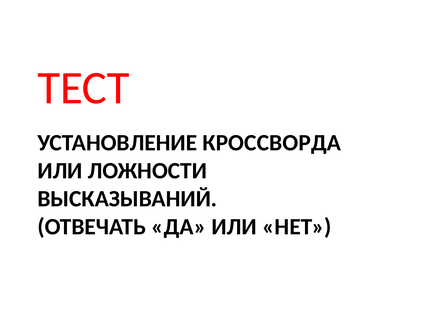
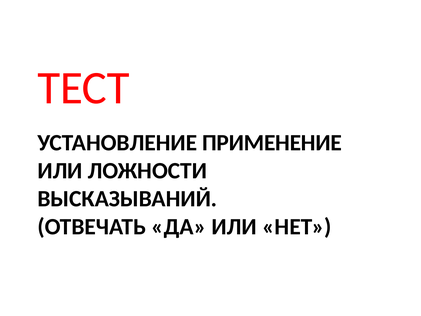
КРОССВОРДА: КРОССВОРДА -> ПРИМЕНЕНИЕ
